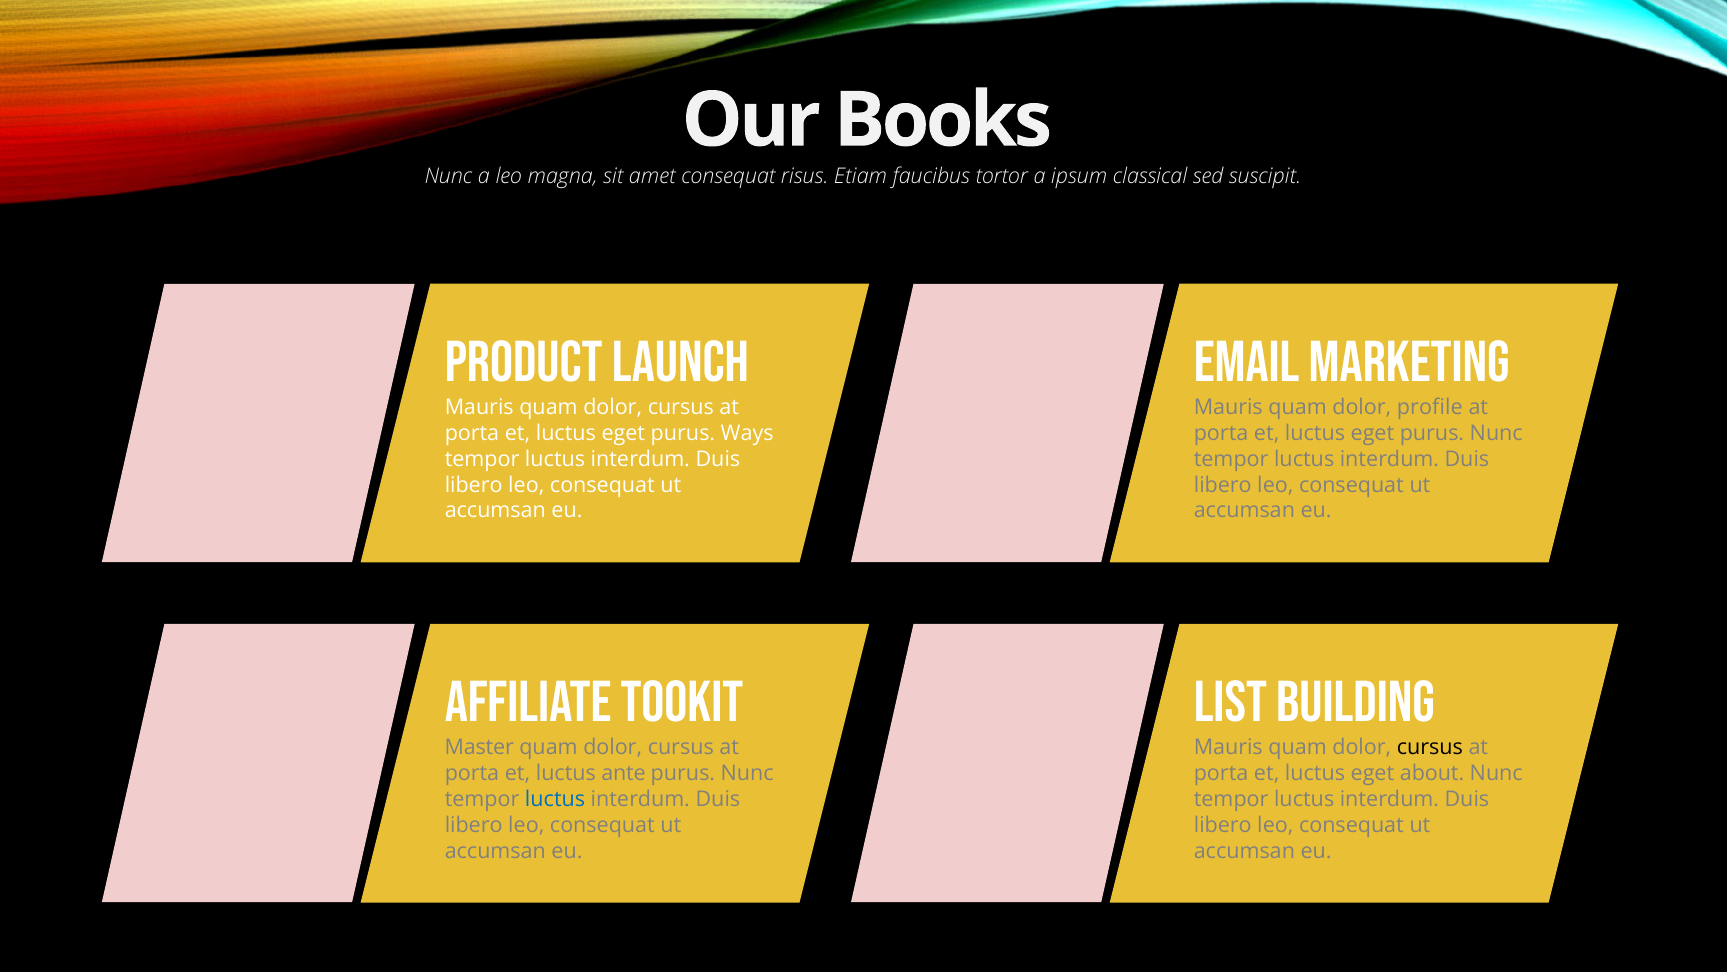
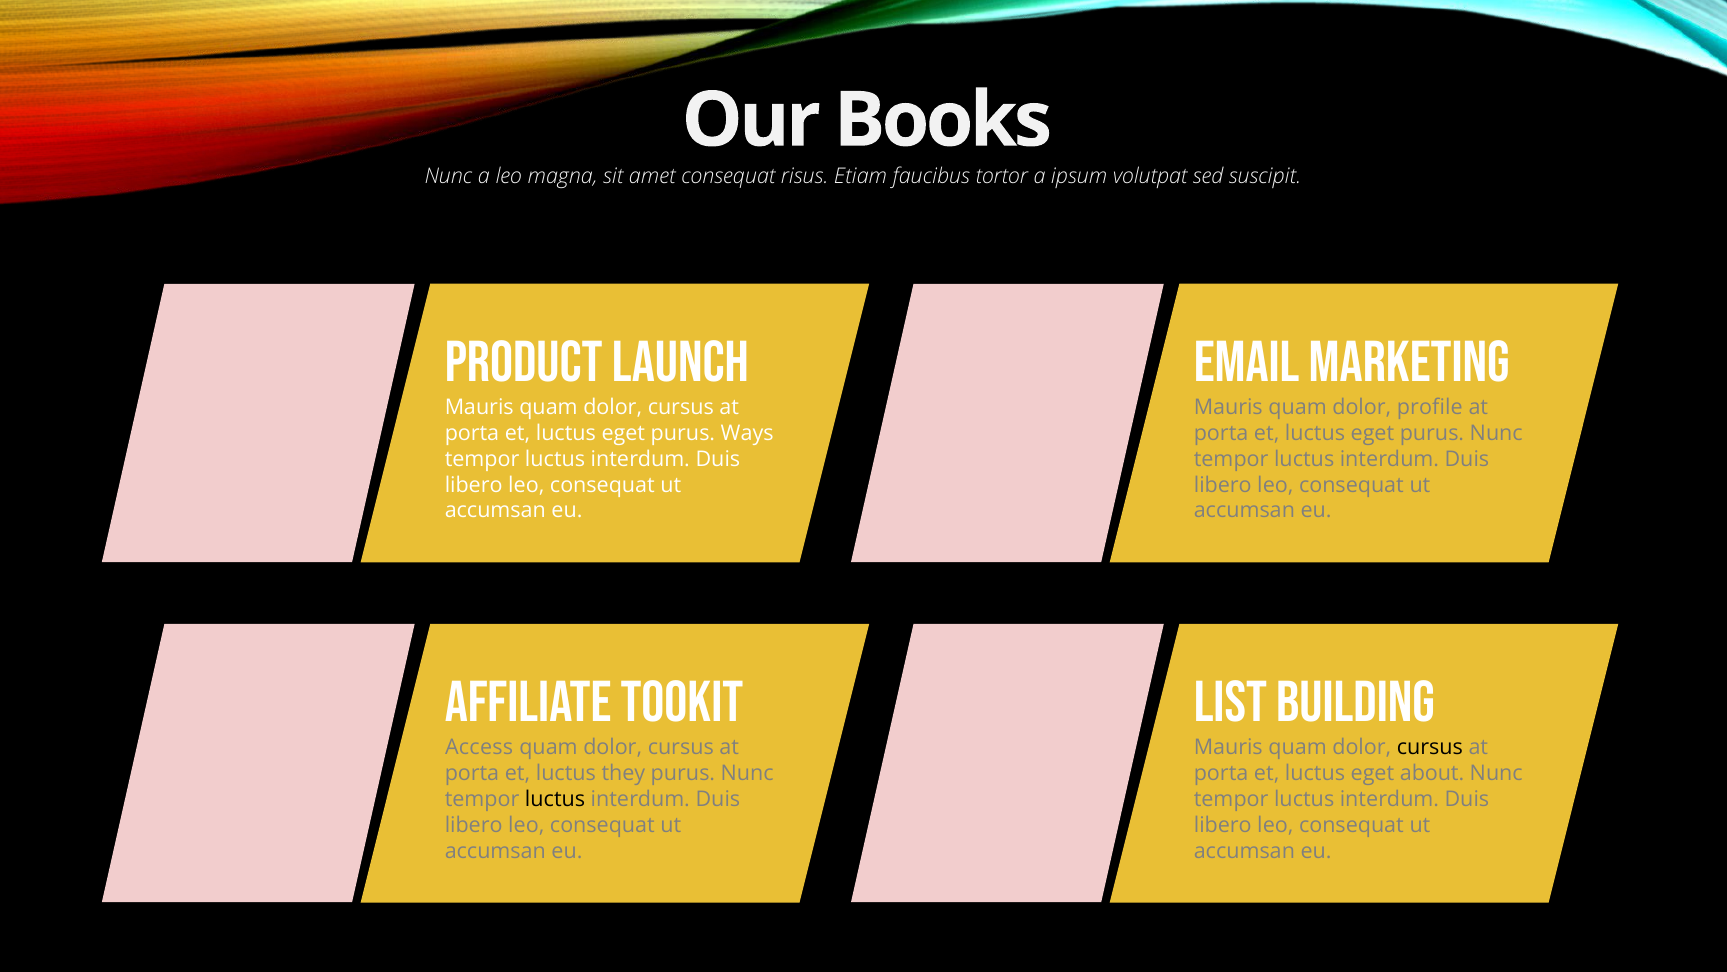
classical: classical -> volutpat
Master: Master -> Access
ante: ante -> they
luctus at (555, 799) colour: blue -> black
